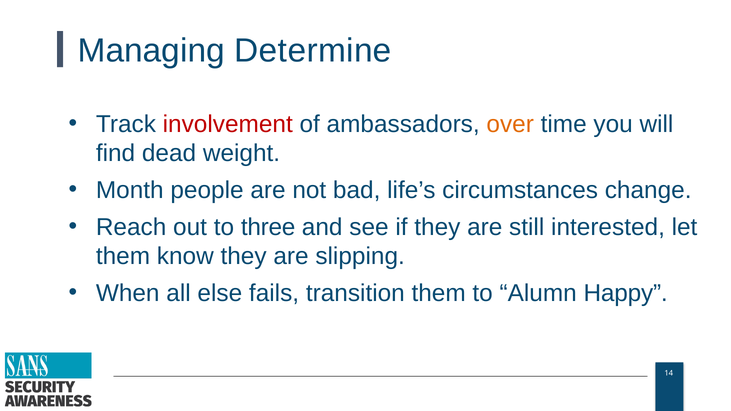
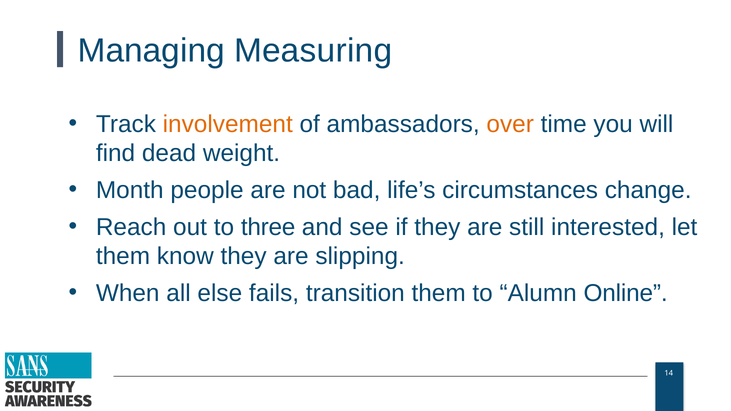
Determine: Determine -> Measuring
involvement colour: red -> orange
Happy: Happy -> Online
